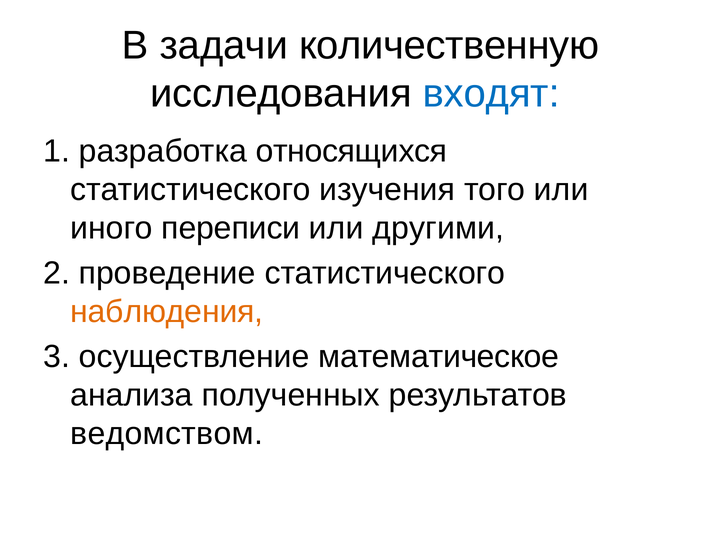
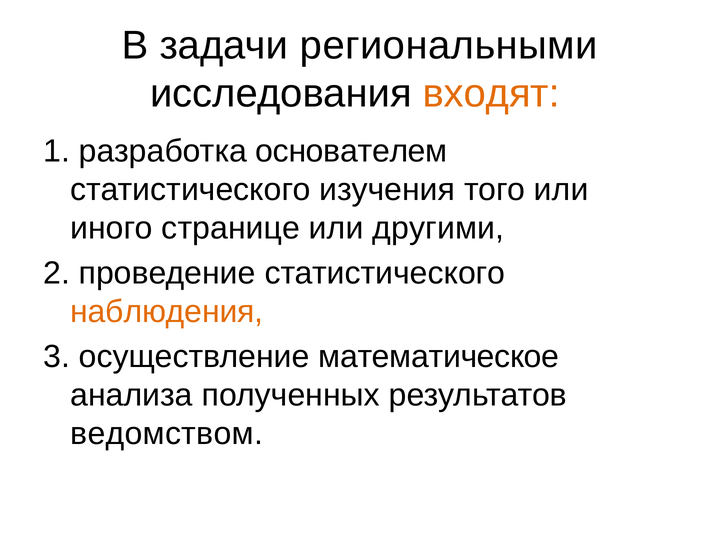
количественную: количественную -> региональными
входят colour: blue -> orange
относящихся: относящихся -> основателем
переписи: переписи -> странице
